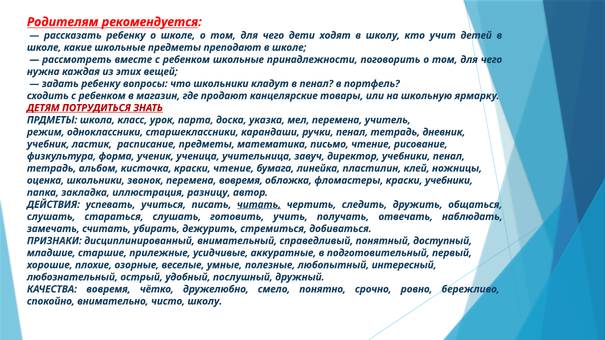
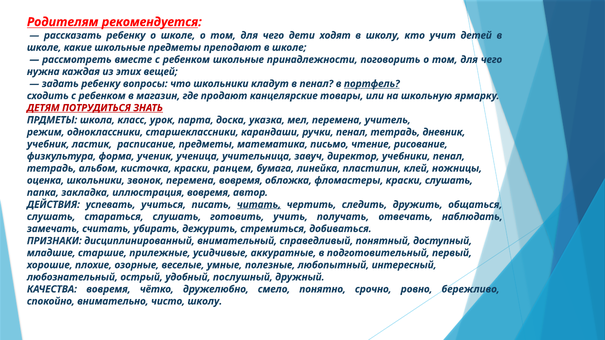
портфель underline: none -> present
краски чтение: чтение -> ранцем
краски учебники: учебники -> слушать
иллюстрация разницу: разницу -> вовремя
